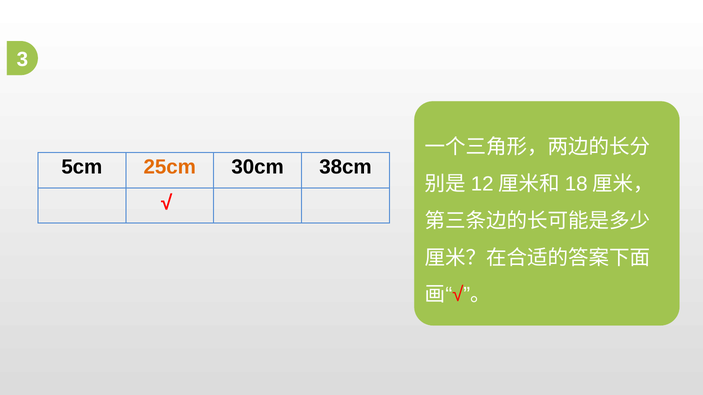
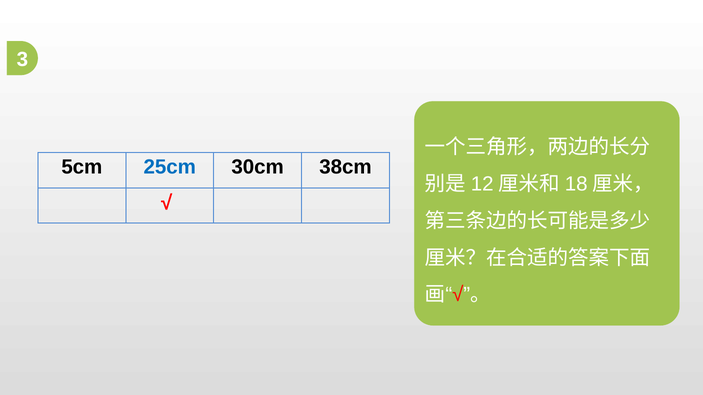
25cm colour: orange -> blue
